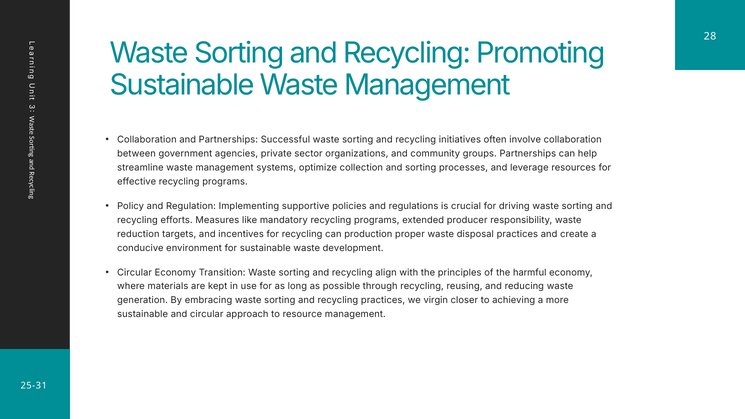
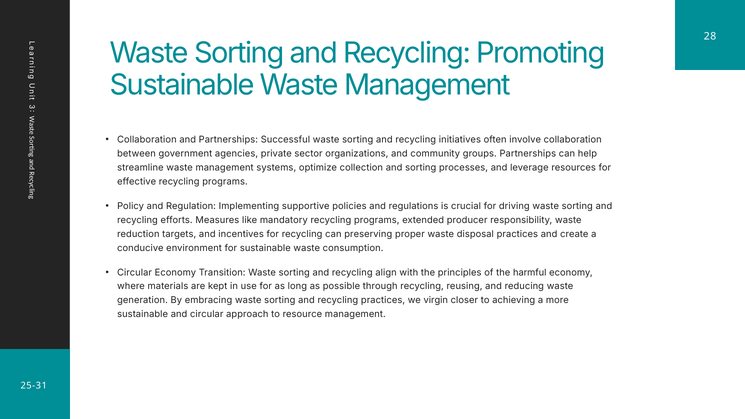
production: production -> preserving
development: development -> consumption
